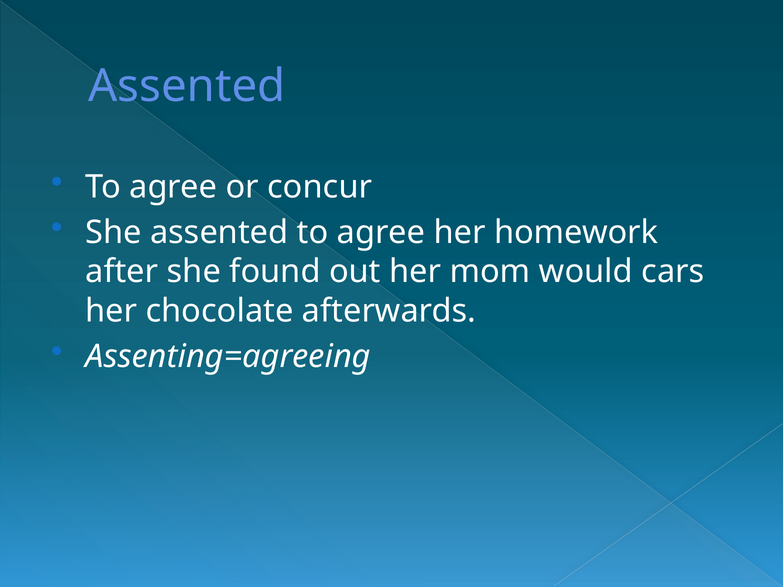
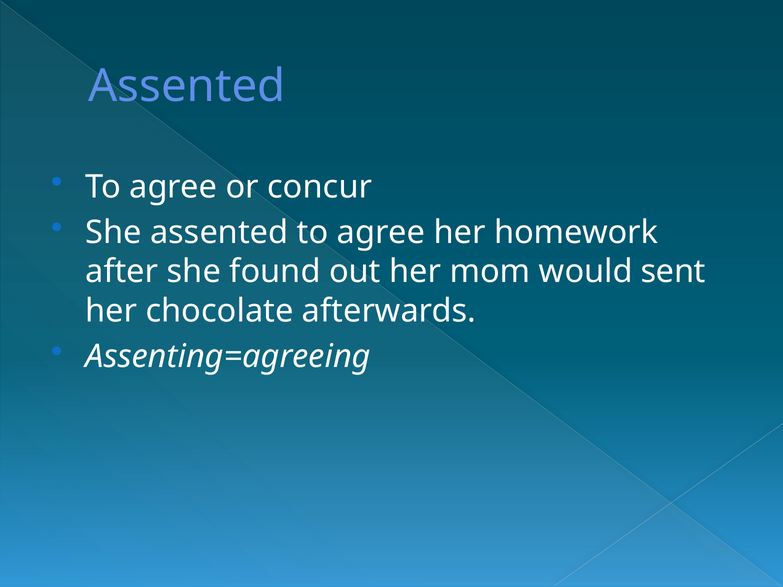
cars: cars -> sent
